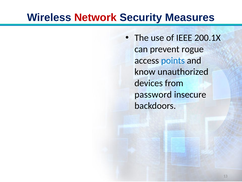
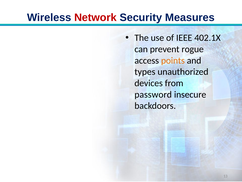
200.1X: 200.1X -> 402.1X
points colour: blue -> orange
know: know -> types
